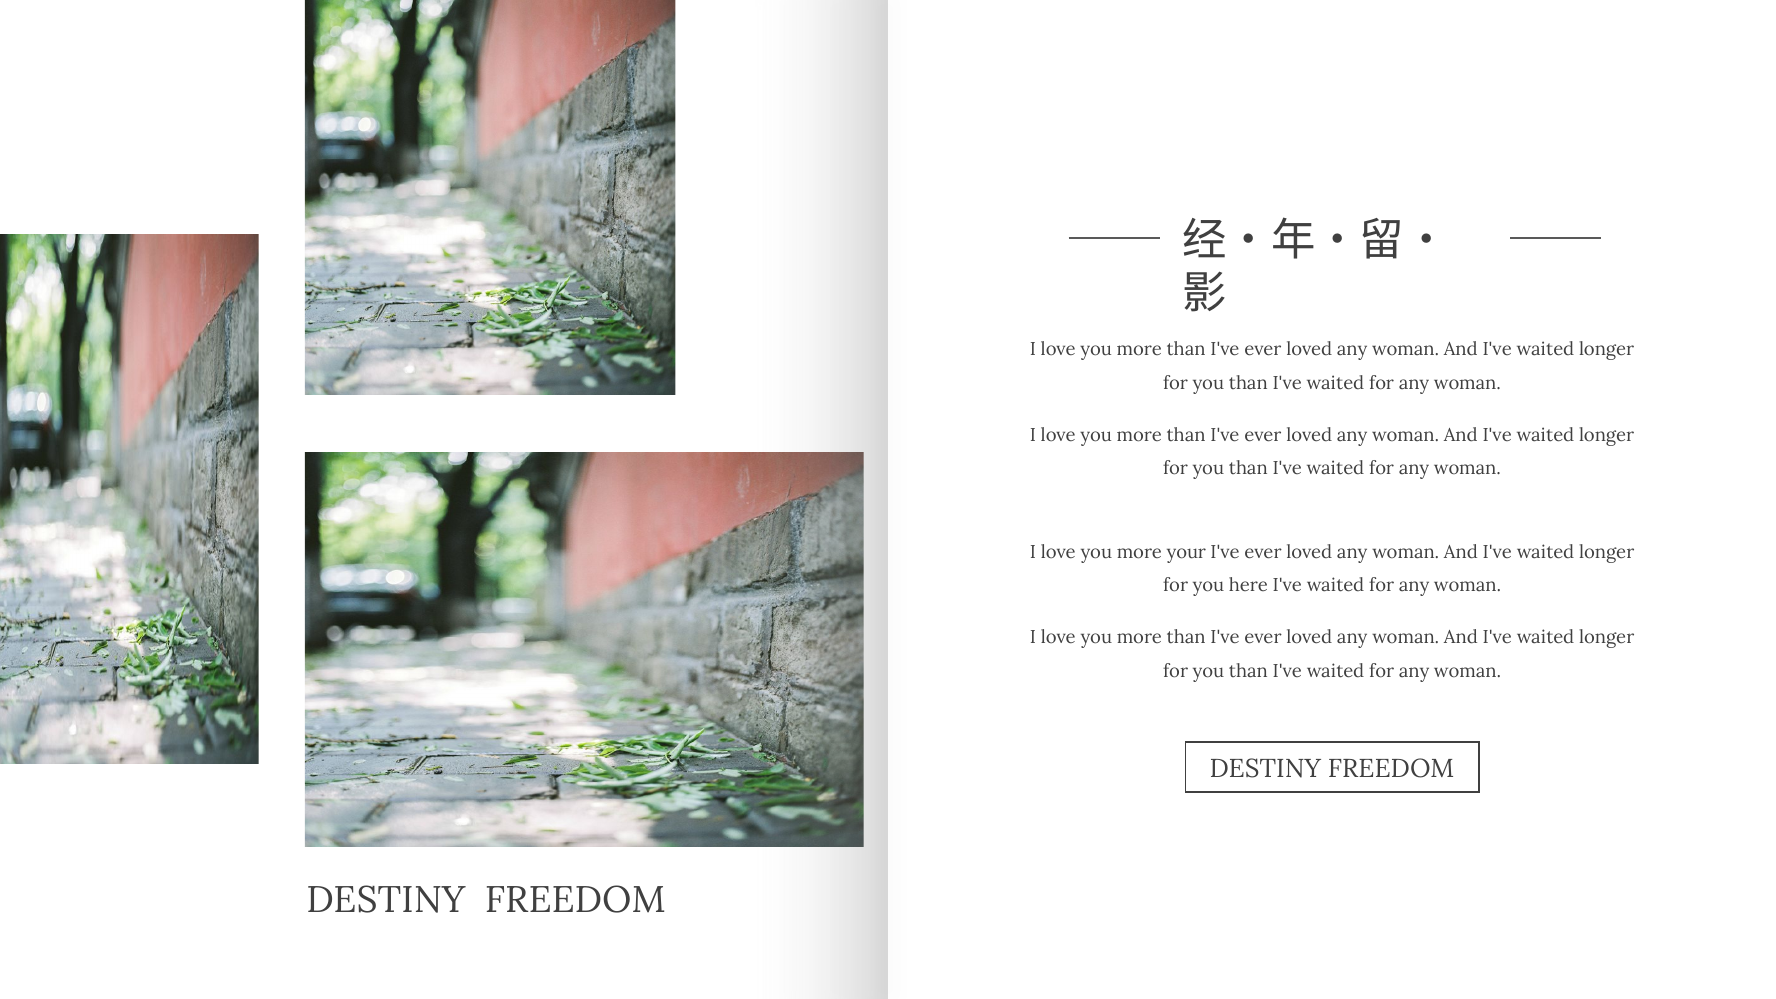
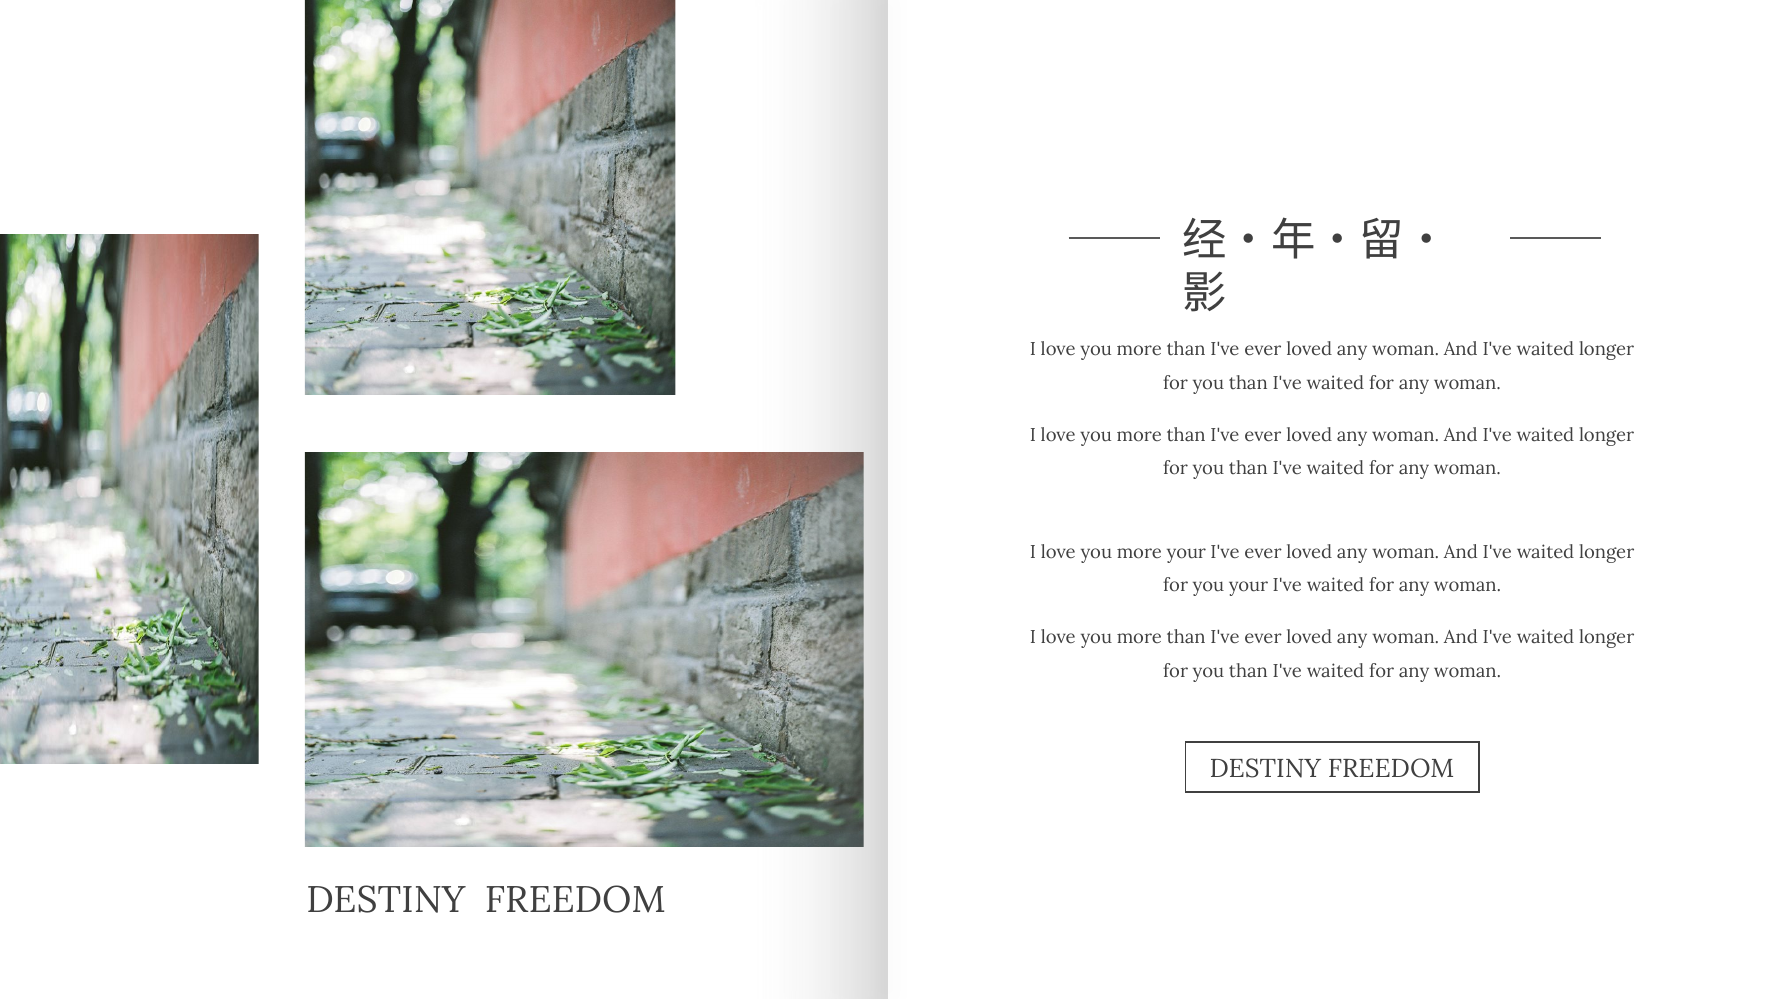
you here: here -> your
